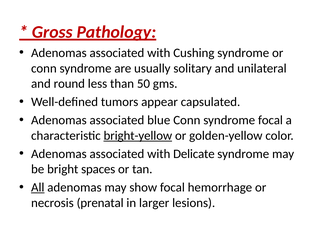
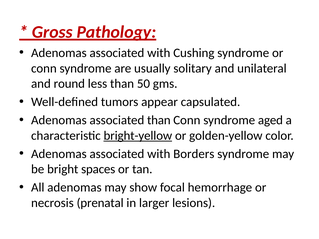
associated blue: blue -> than
syndrome focal: focal -> aged
Delicate: Delicate -> Borders
All underline: present -> none
